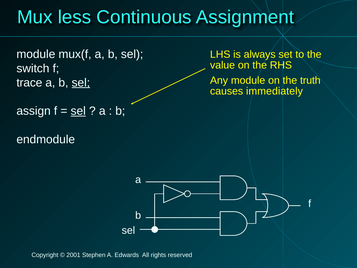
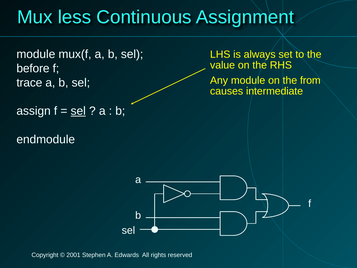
switch: switch -> before
truth: truth -> from
sel at (81, 83) underline: present -> none
immediately: immediately -> intermediate
